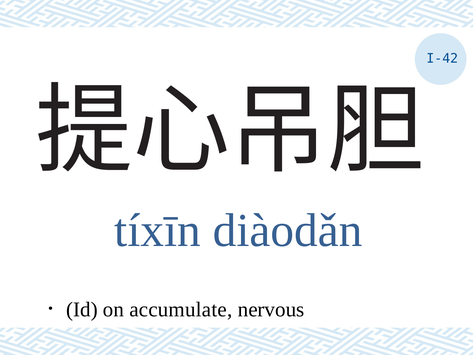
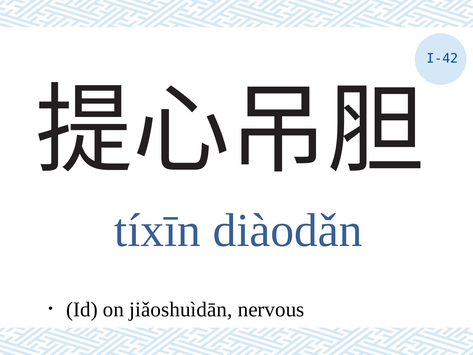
accumulate: accumulate -> jiǎoshuìdān
